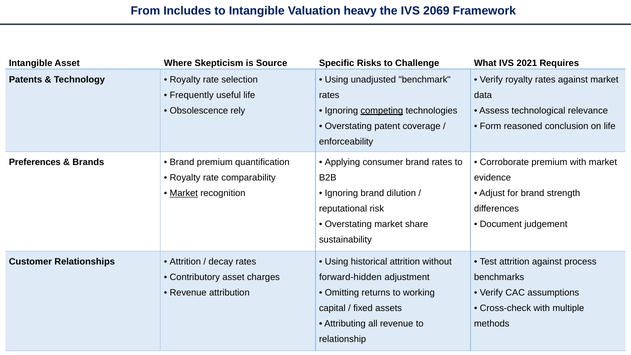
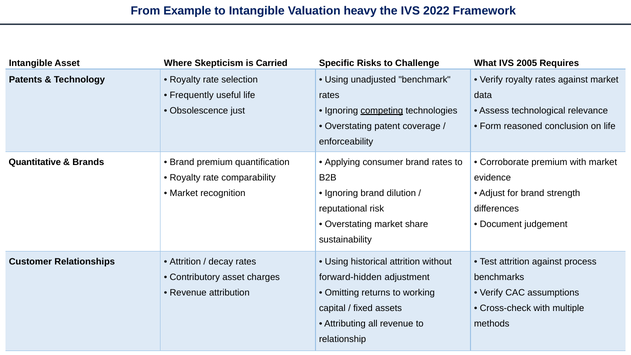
Includes: Includes -> Example
2069: 2069 -> 2022
Source: Source -> Carried
2021: 2021 -> 2005
rely: rely -> just
Preferences: Preferences -> Quantitative
Market at (184, 193) underline: present -> none
